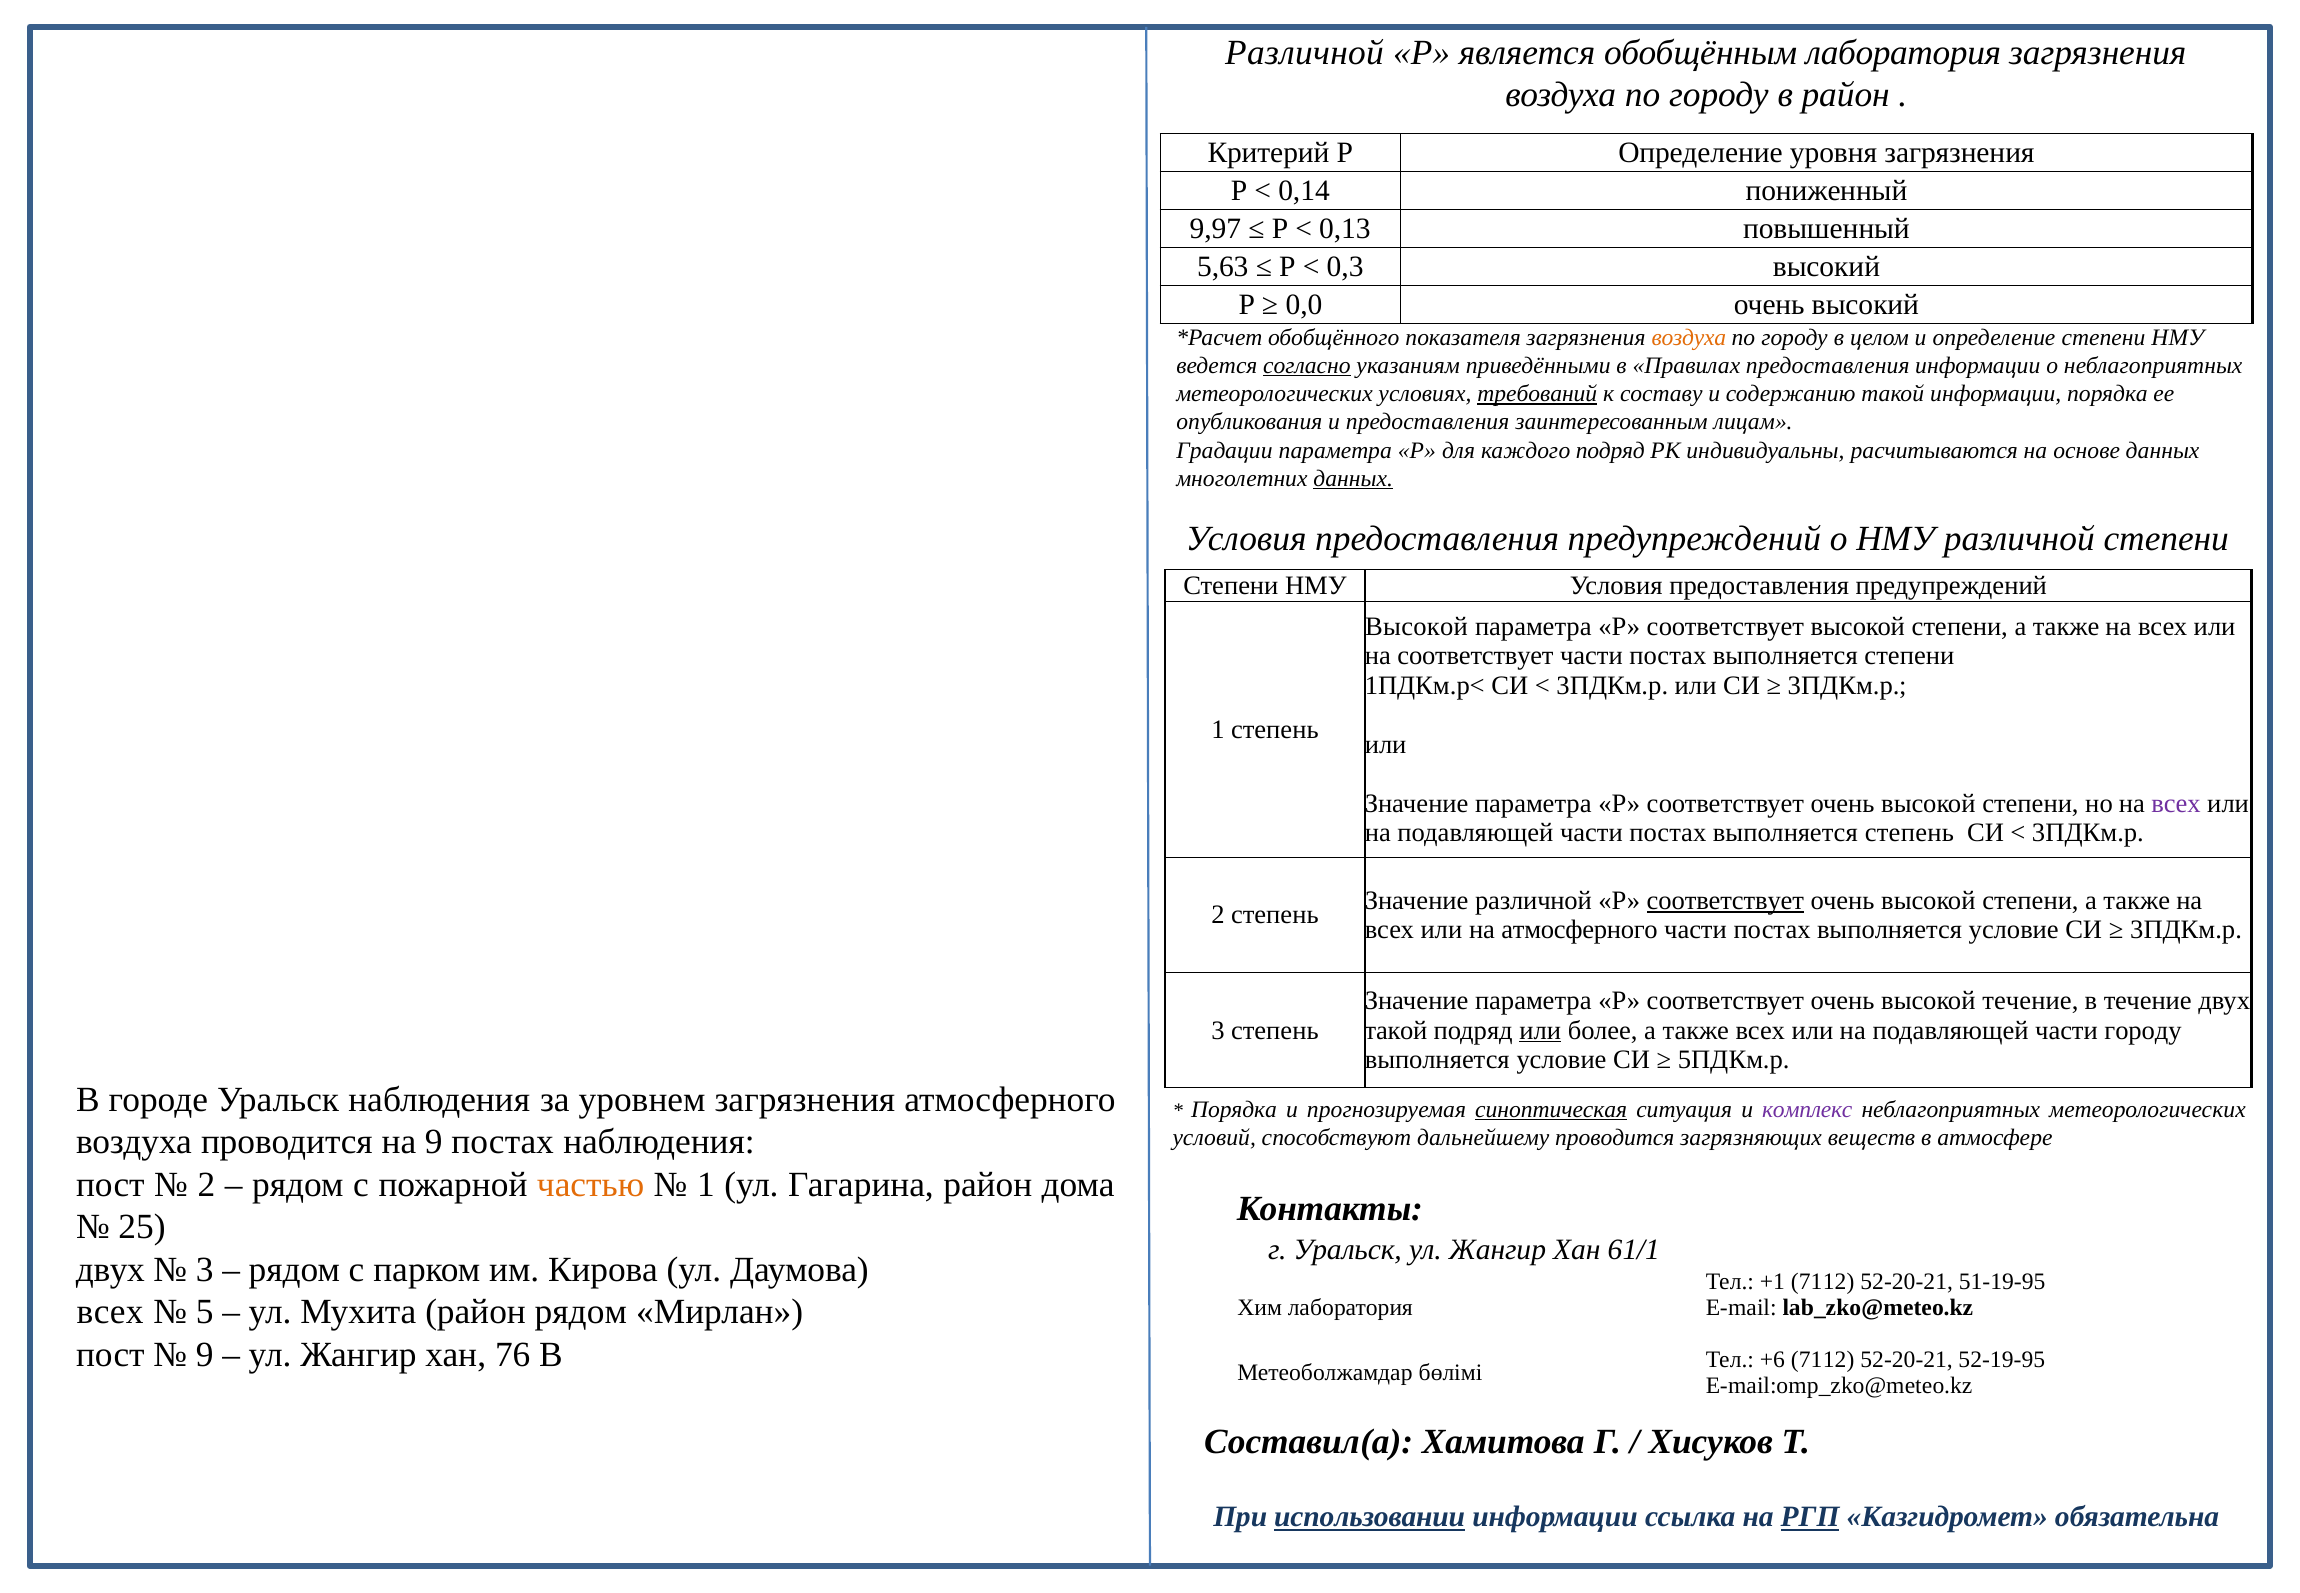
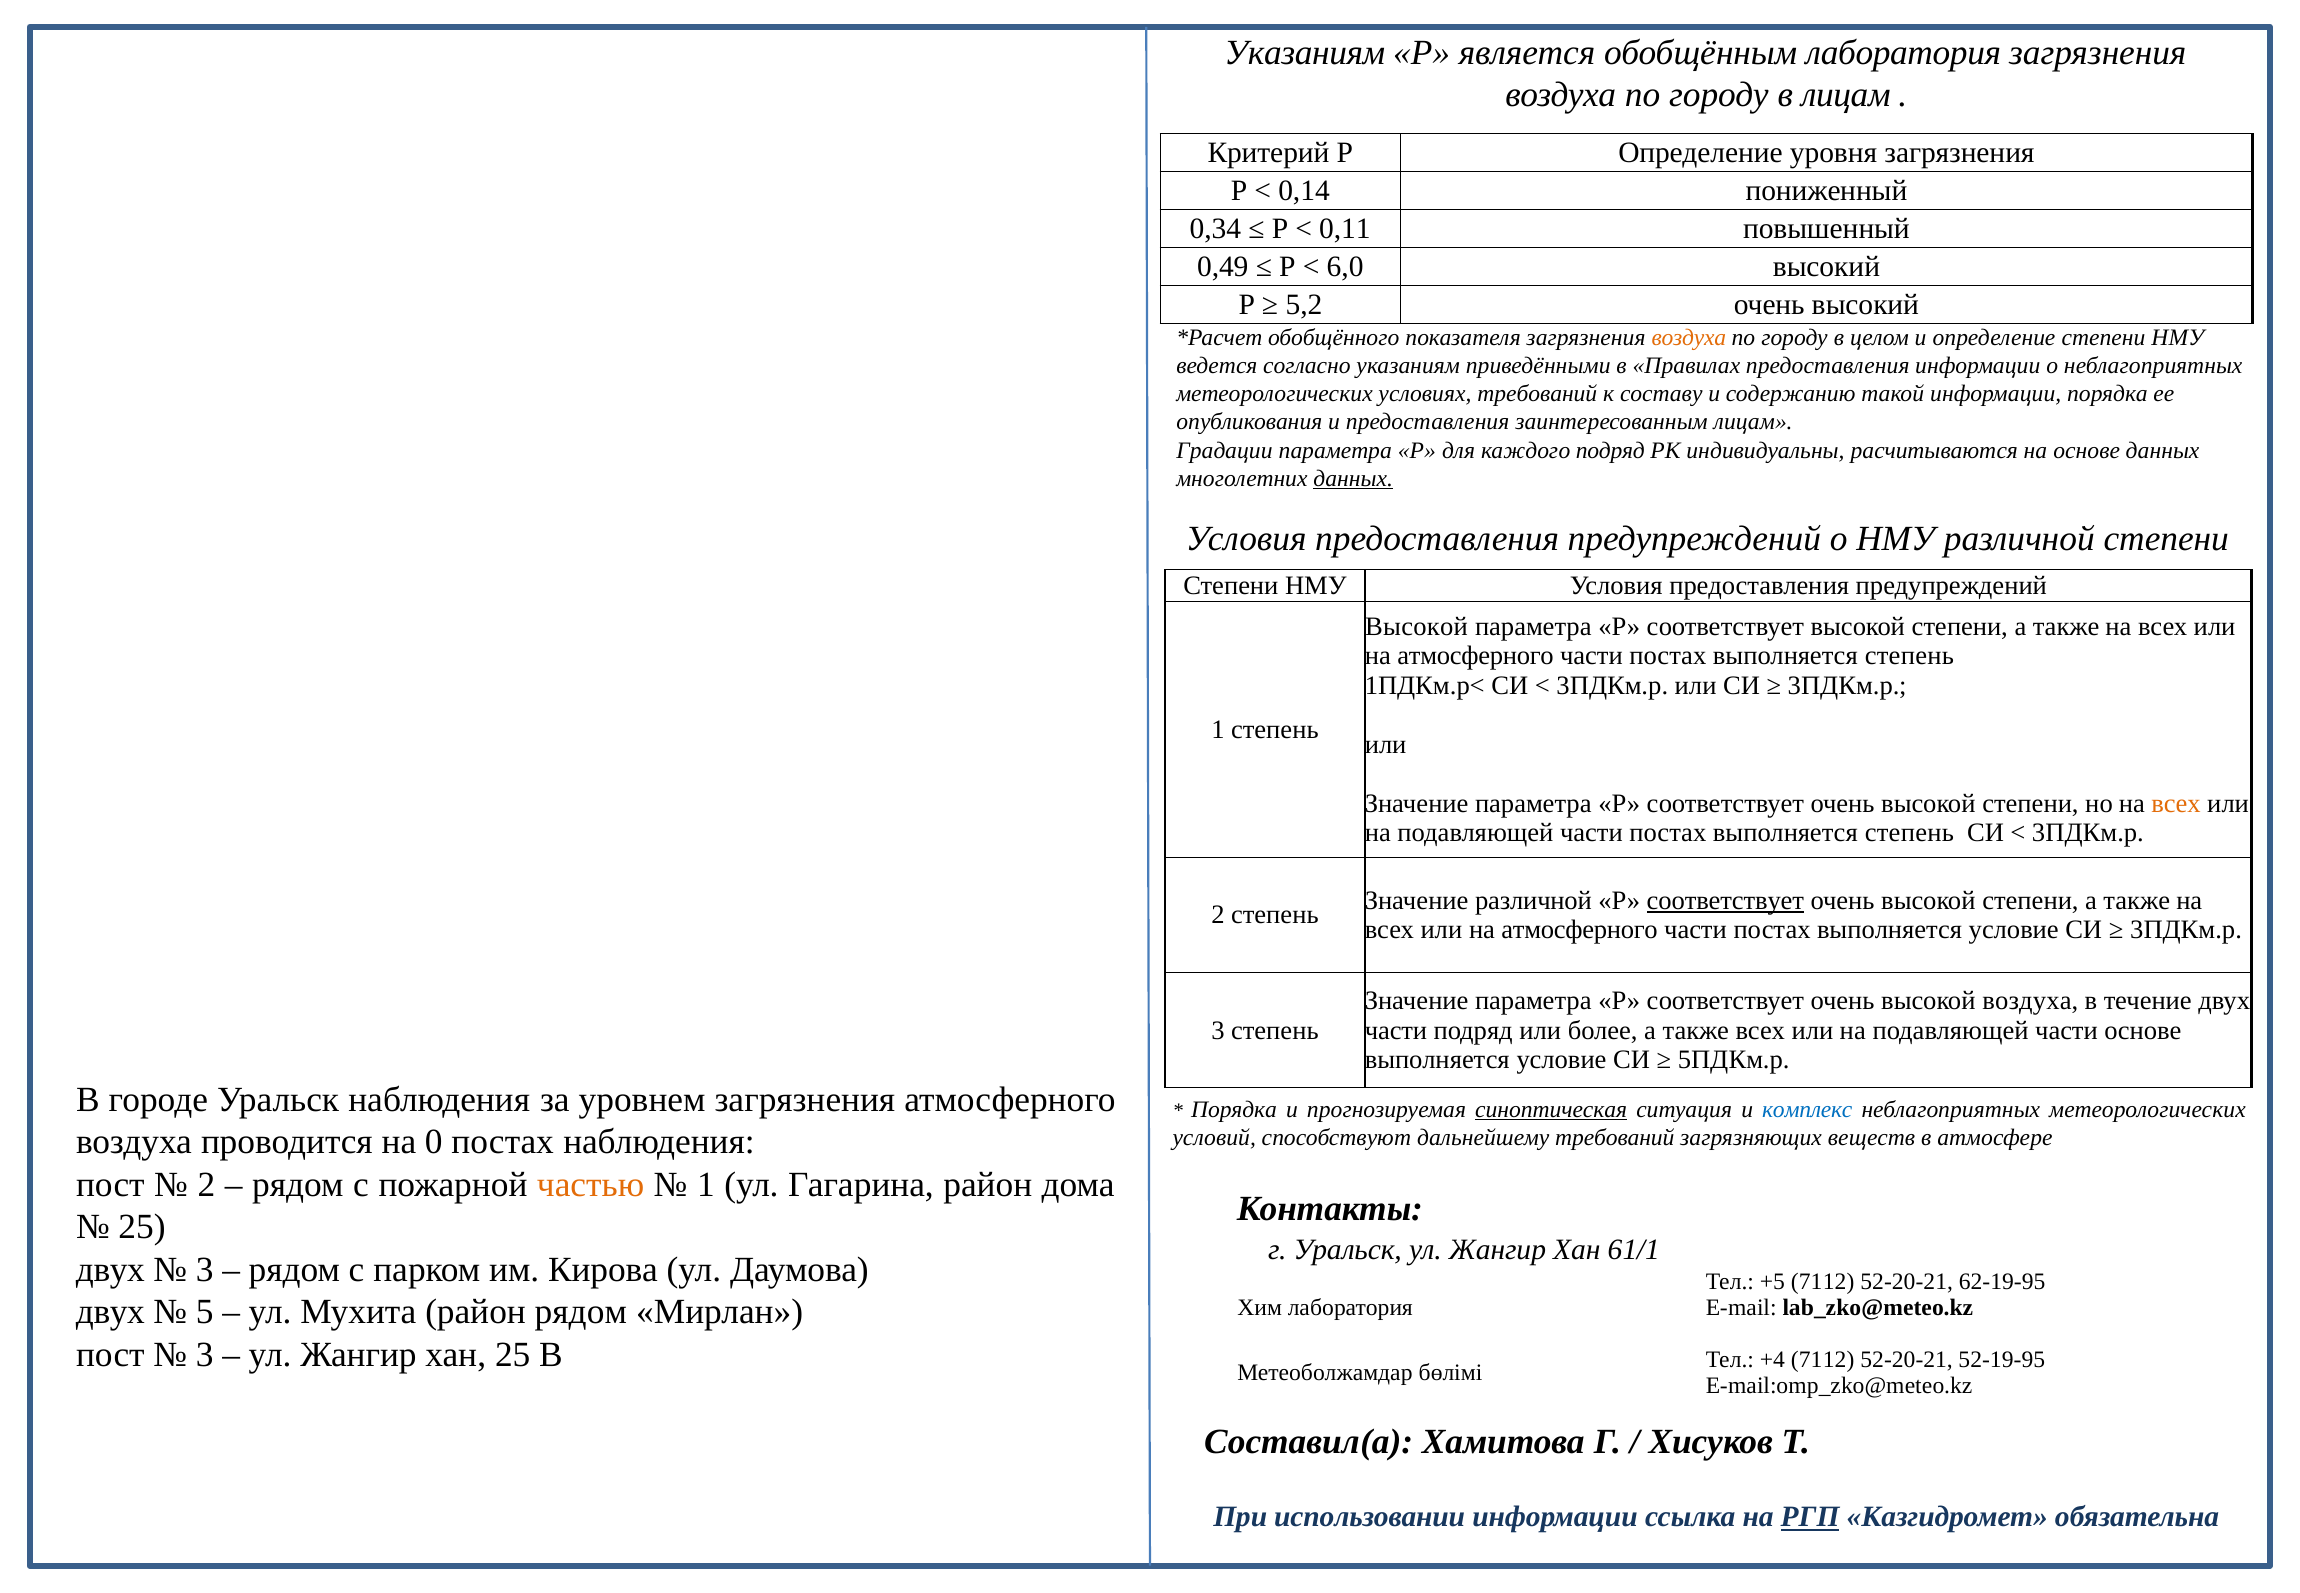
Различной at (1305, 53): Различной -> Указаниям
в район: район -> лицам
9,97: 9,97 -> 0,34
0,13: 0,13 -> 0,11
5,63: 5,63 -> 0,49
0,3: 0,3 -> 6,0
0,0: 0,0 -> 5,2
согласно underline: present -> none
требований at (1537, 394) underline: present -> none
соответствует at (1476, 656): соответствует -> атмосферного
степени at (1909, 656): степени -> степень
всех at (2176, 803) colour: purple -> orange
высокой течение: течение -> воздуха
такой at (1396, 1030): такой -> части
или at (1540, 1030) underline: present -> none
части городу: городу -> основе
комплекс colour: purple -> blue
на 9: 9 -> 0
дальнейшему проводится: проводится -> требований
+1: +1 -> +5
51-19-95: 51-19-95 -> 62-19-95
всех at (110, 1311): всех -> двух
9 at (205, 1354): 9 -> 3
хан 76: 76 -> 25
+6: +6 -> +4
использовании underline: present -> none
